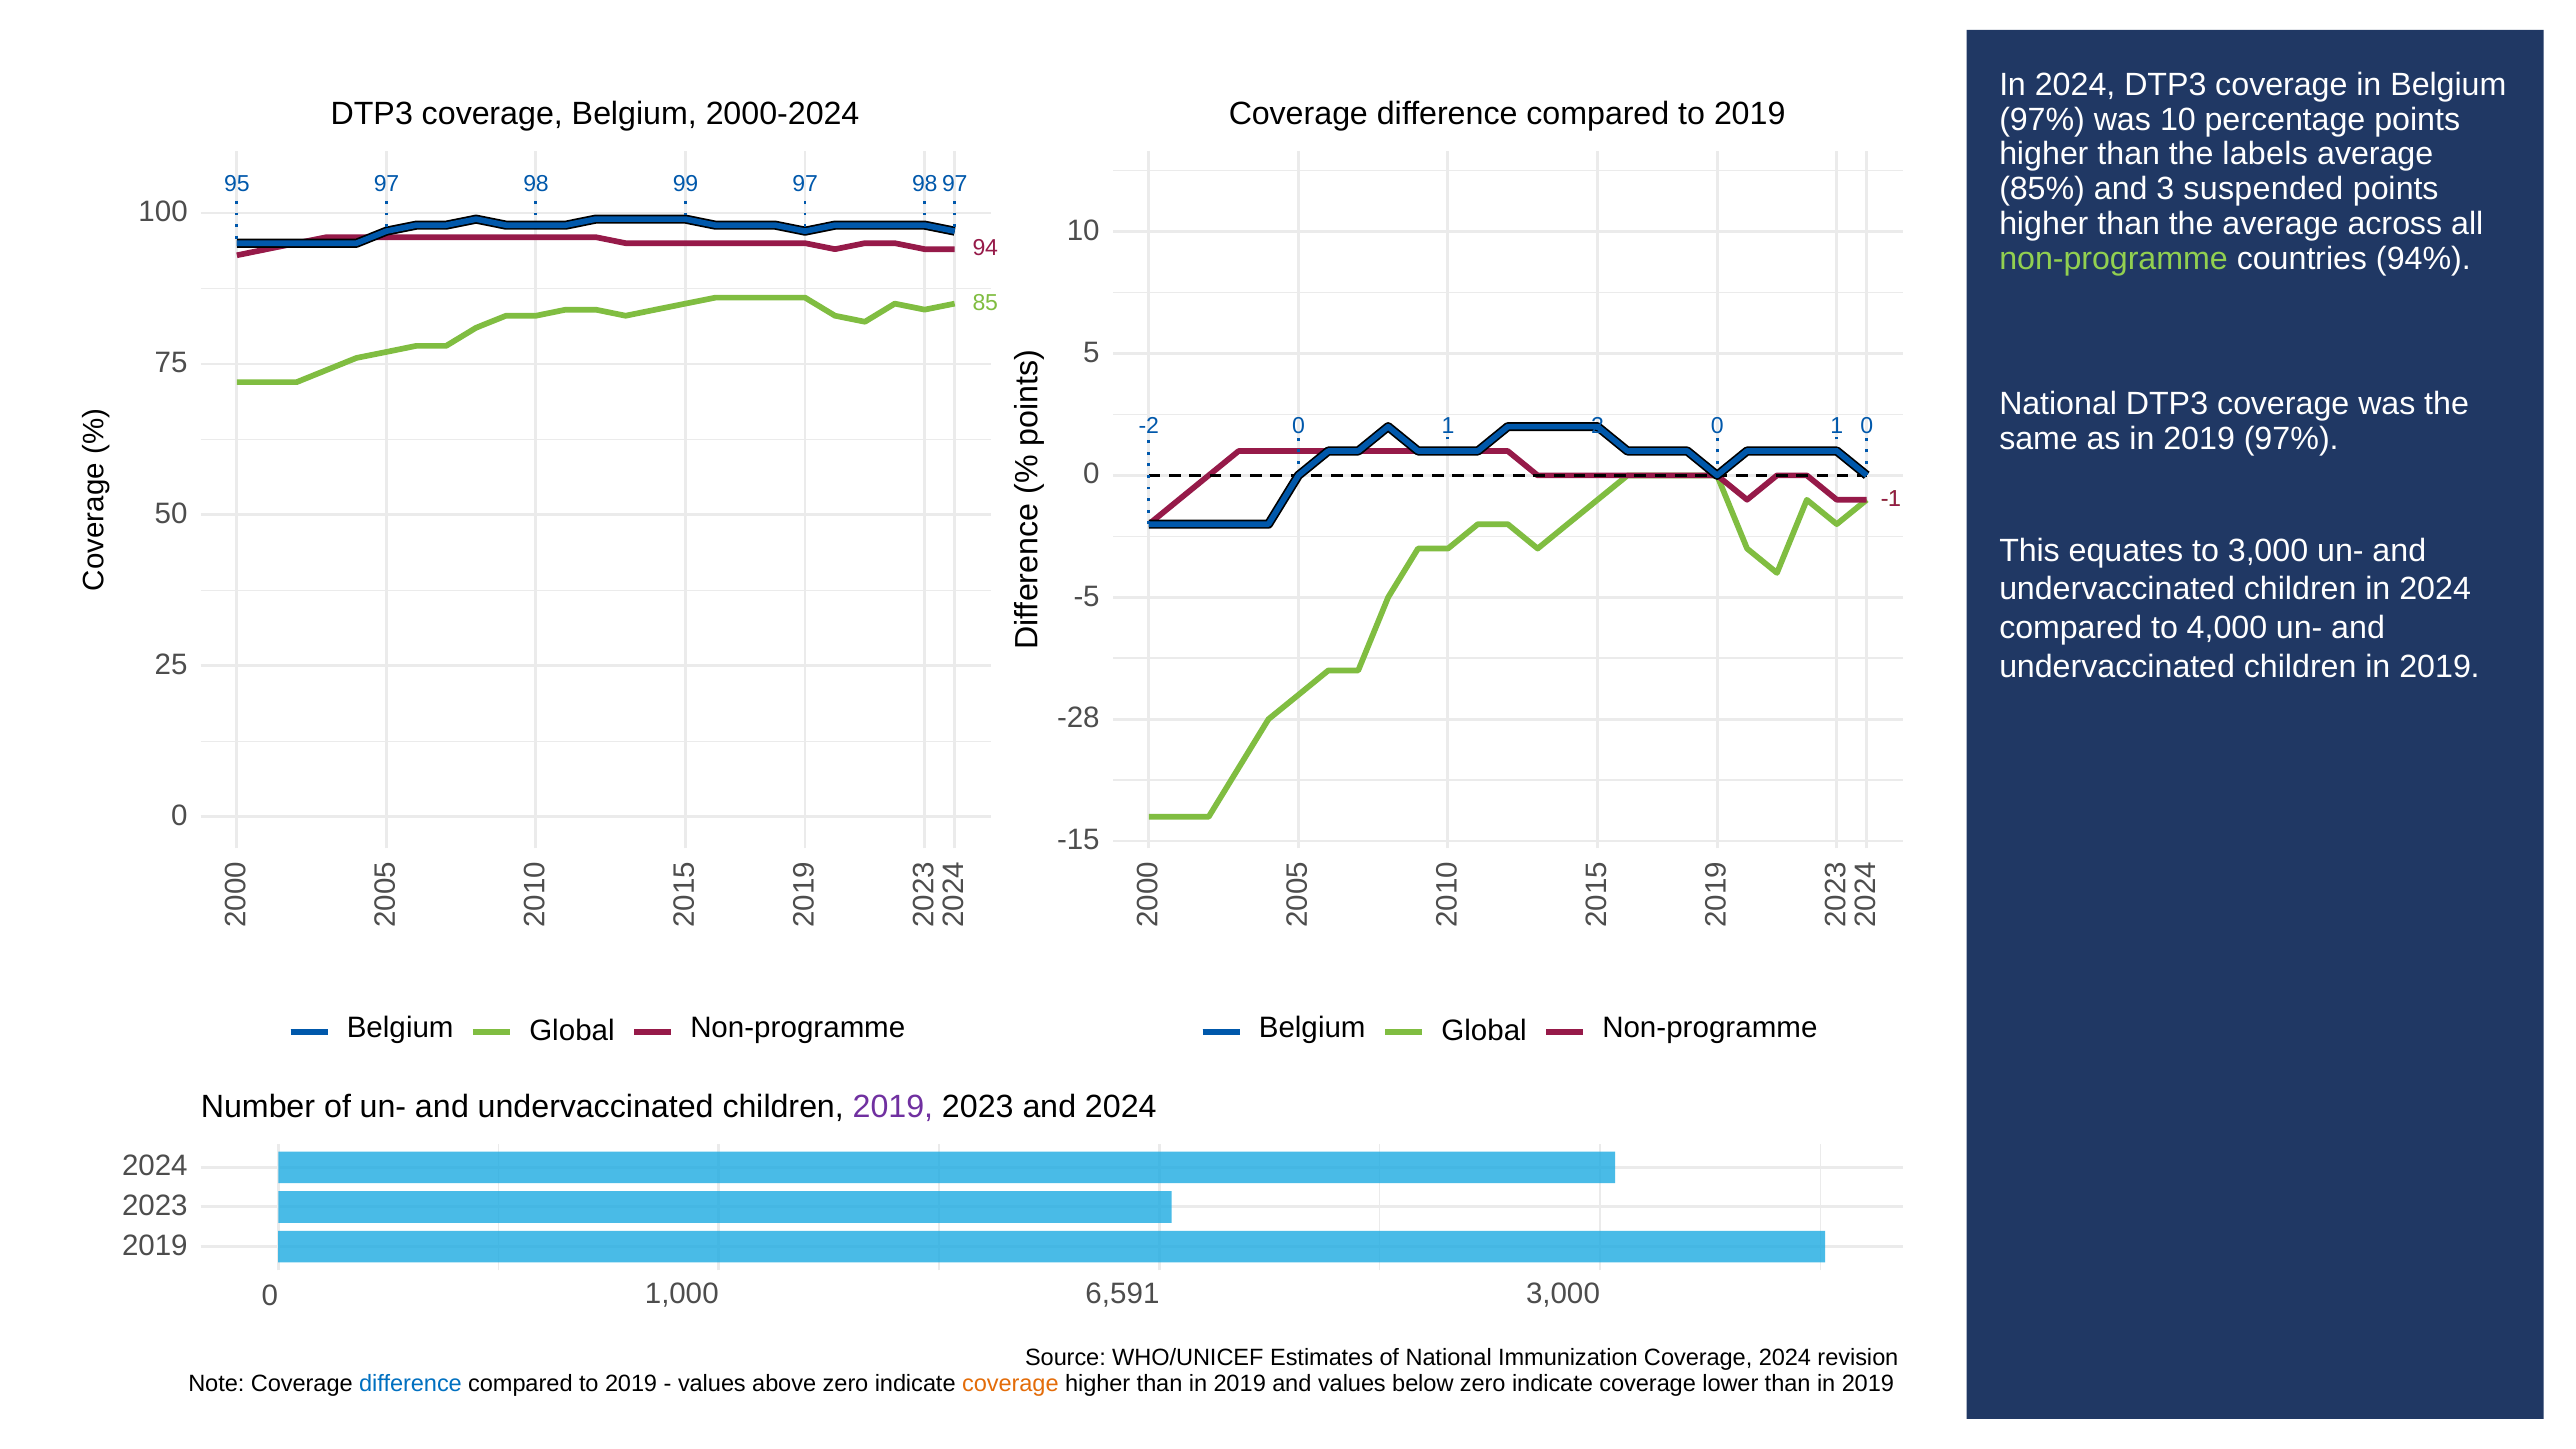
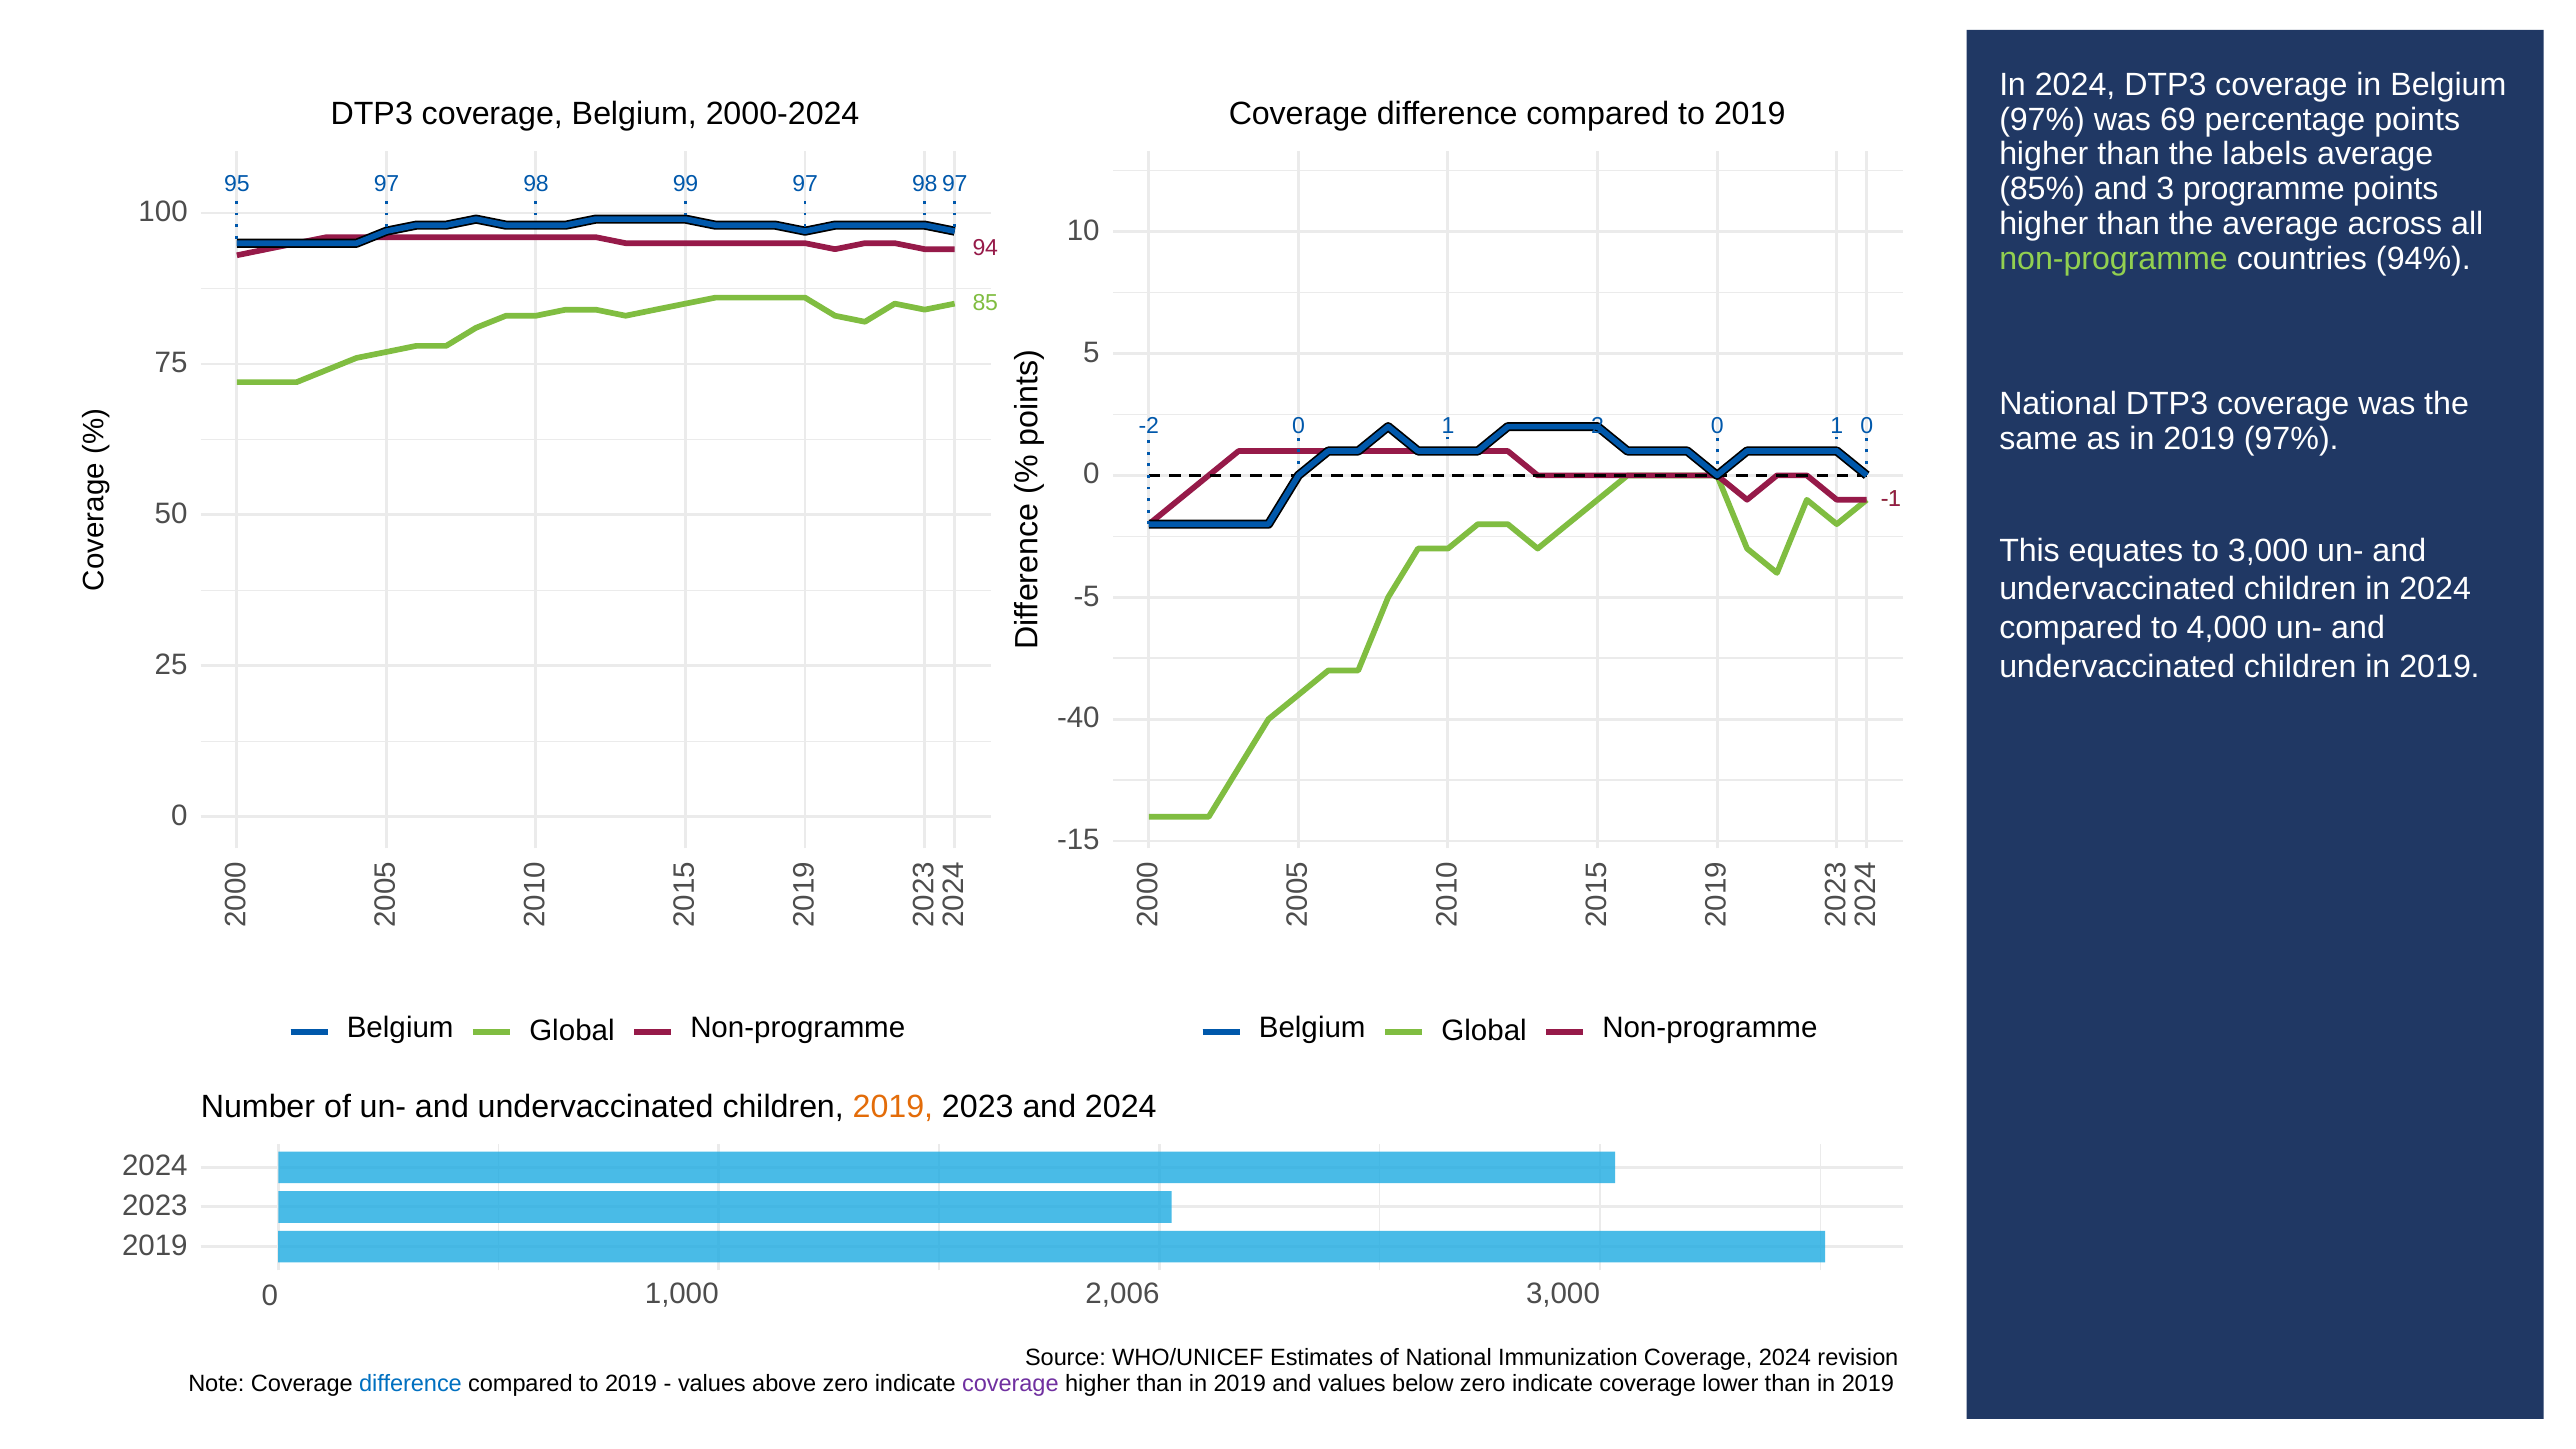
was 10: 10 -> 69
suspended: suspended -> programme
-28: -28 -> -40
2019 at (893, 1107) colour: purple -> orange
6,591: 6,591 -> 2,006
coverage at (1010, 1383) colour: orange -> purple
